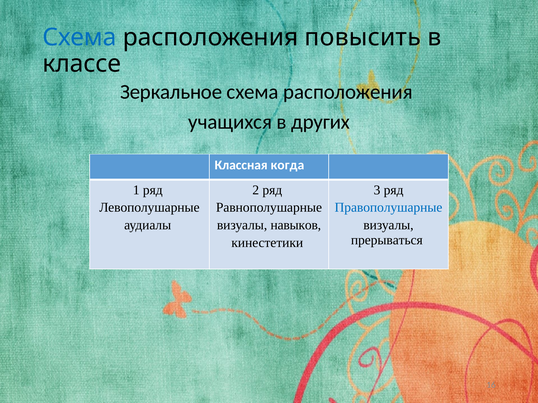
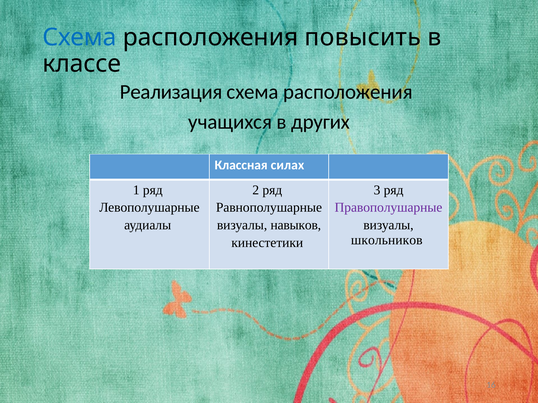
Зеркальное: Зеркальное -> Реализация
когда: когда -> силах
Правополушарные colour: blue -> purple
прерываться: прерываться -> школьников
